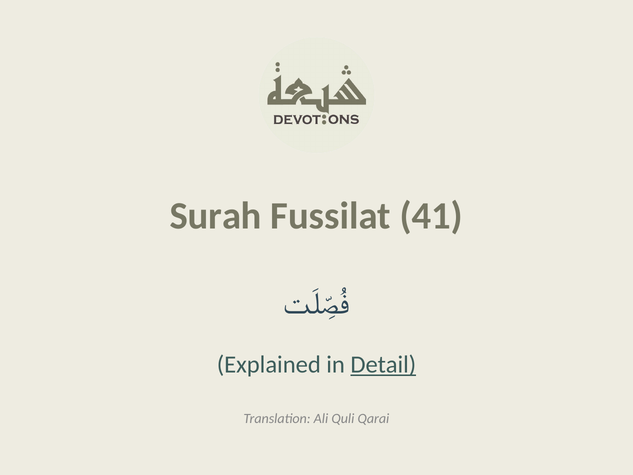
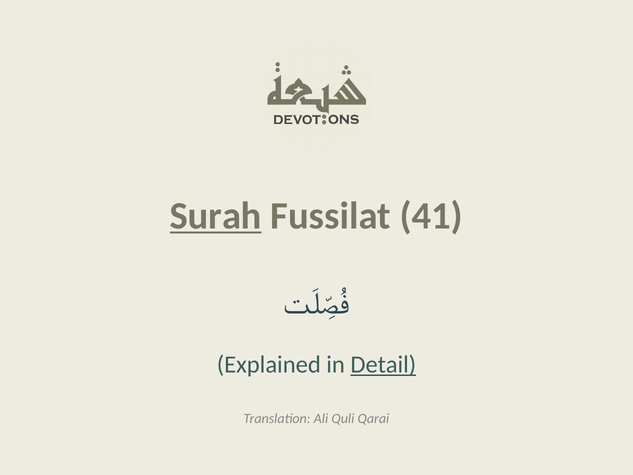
Surah underline: none -> present
